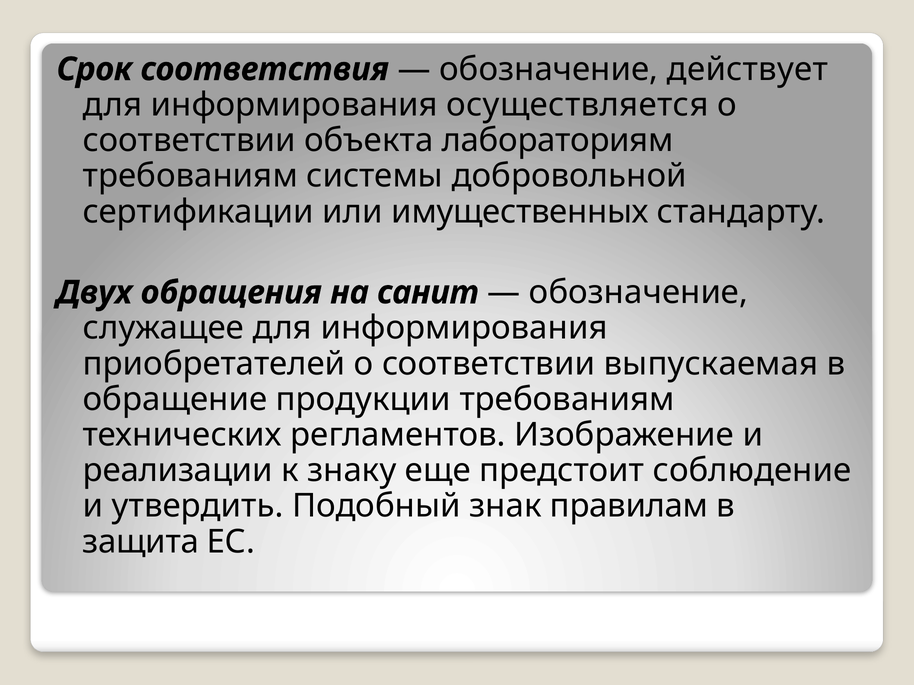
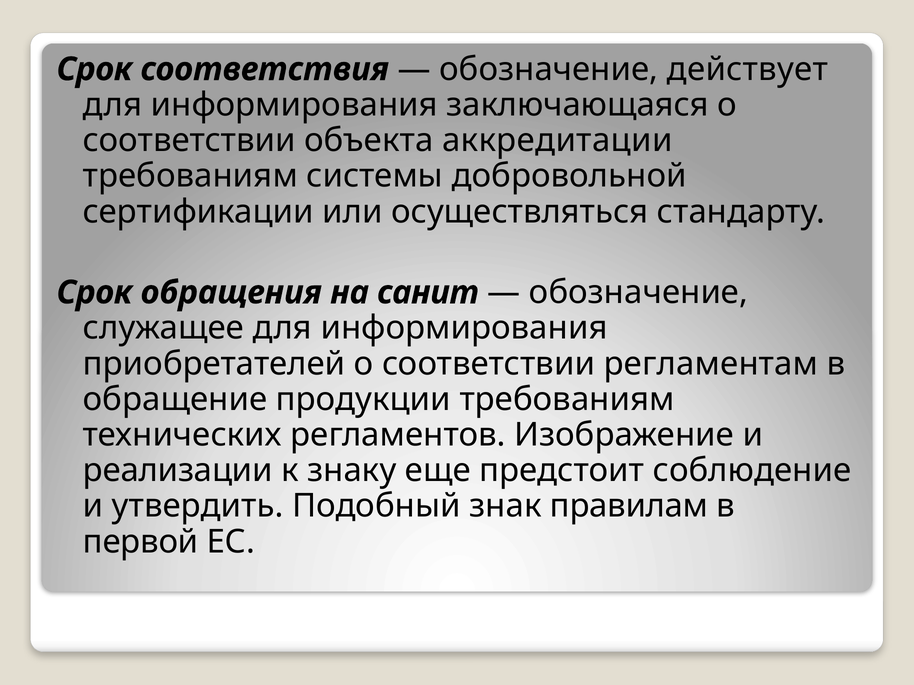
осуществляется: осуществляется -> заключающаяся
лабораториям: лабораториям -> аккредитации
имущественных: имущественных -> осуществляться
Двух at (94, 293): Двух -> Срок
выпускаемая: выпускаемая -> регламентам
защита: защита -> первой
